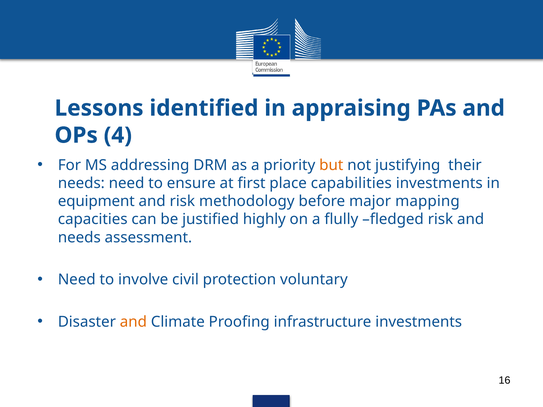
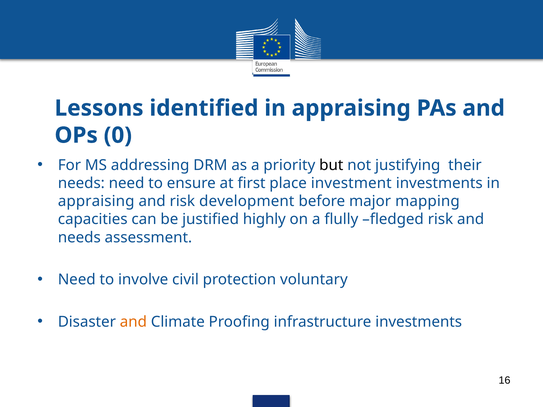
4: 4 -> 0
but colour: orange -> black
capabilities: capabilities -> investment
equipment at (96, 201): equipment -> appraising
methodology: methodology -> development
